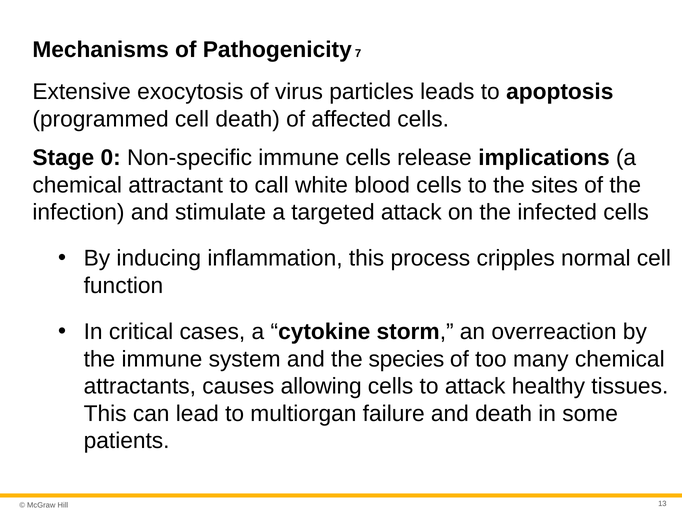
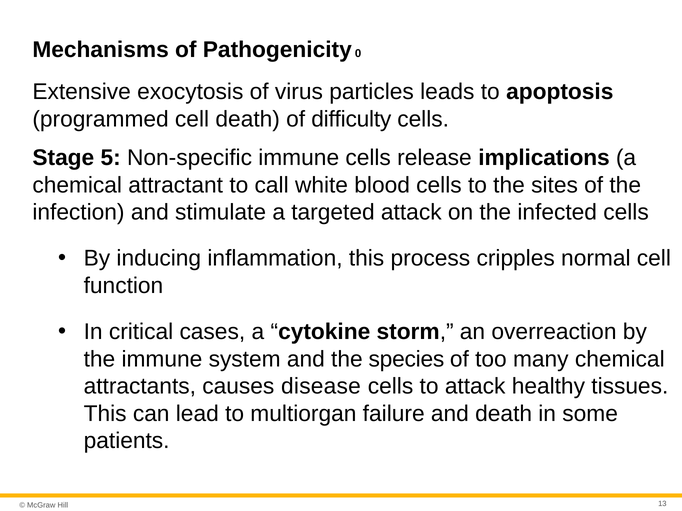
7: 7 -> 0
affected: affected -> difficulty
0: 0 -> 5
allowing: allowing -> disease
